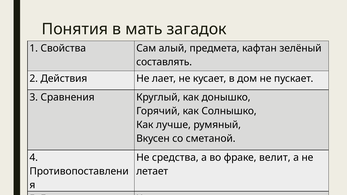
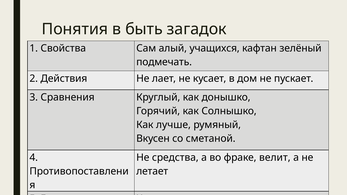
мать: мать -> быть
предмета: предмета -> учащихся
составлять: составлять -> подмечать
